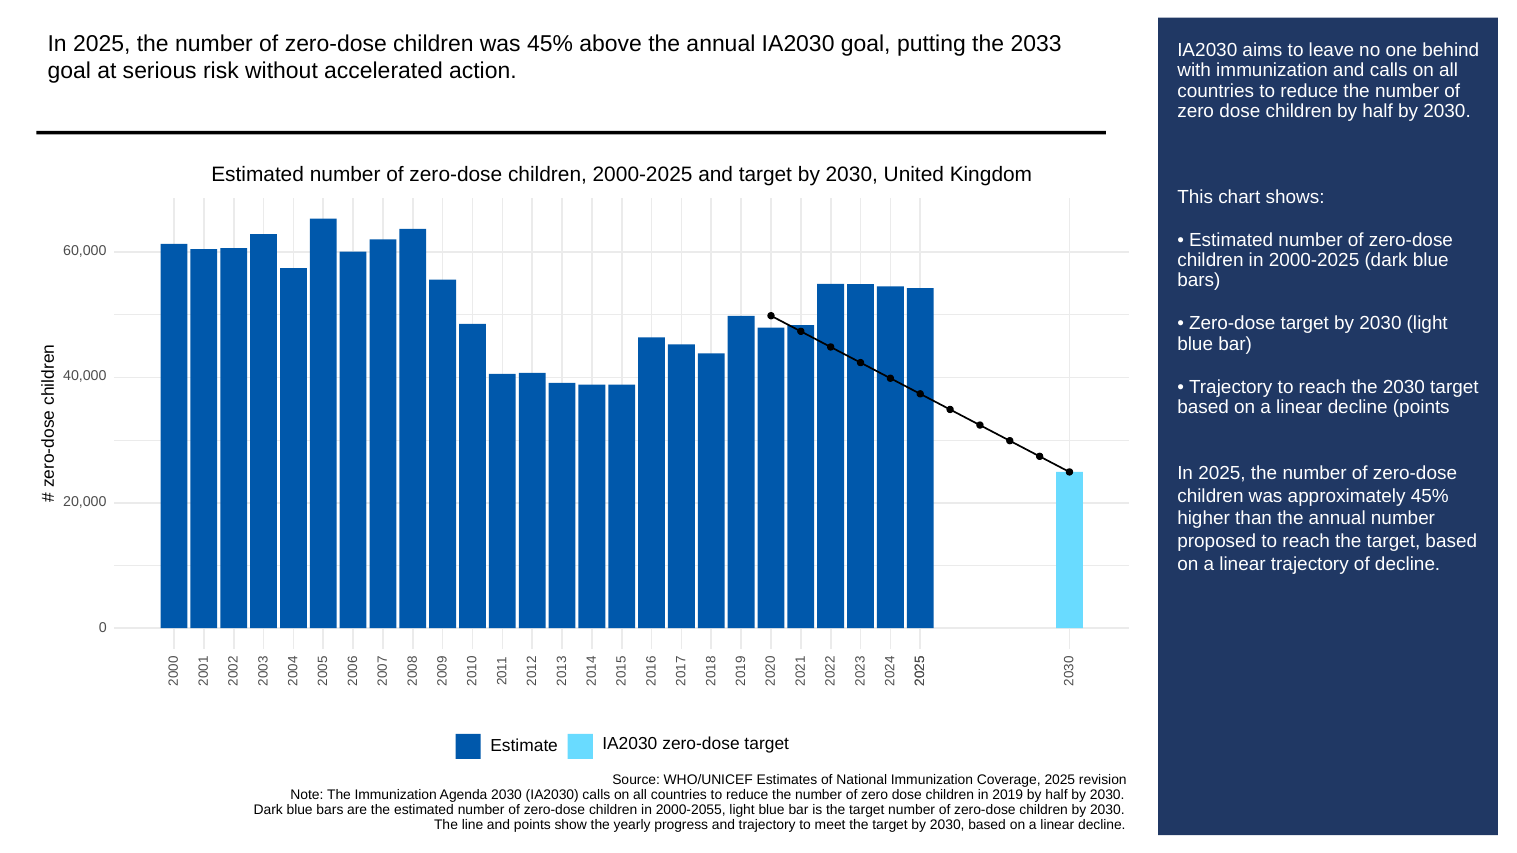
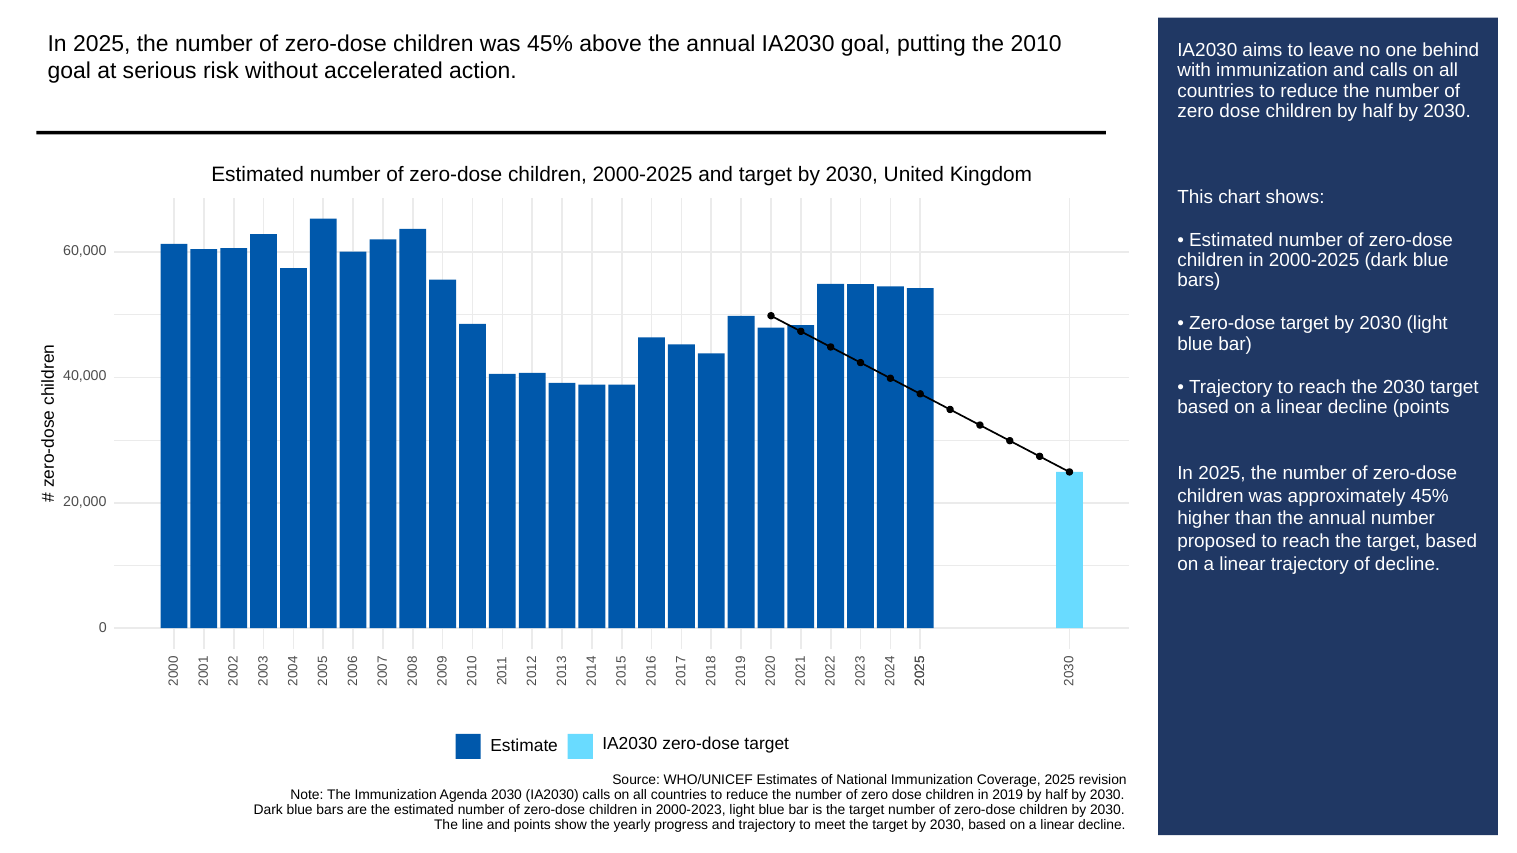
2033: 2033 -> 2010
2000-2055: 2000-2055 -> 2000-2023
